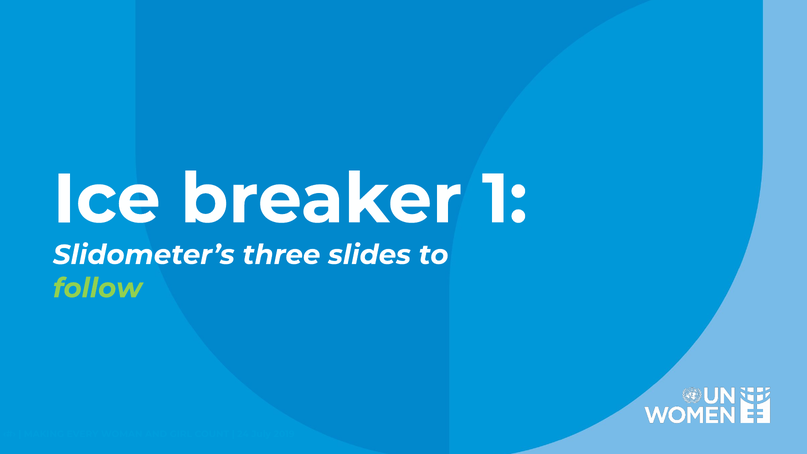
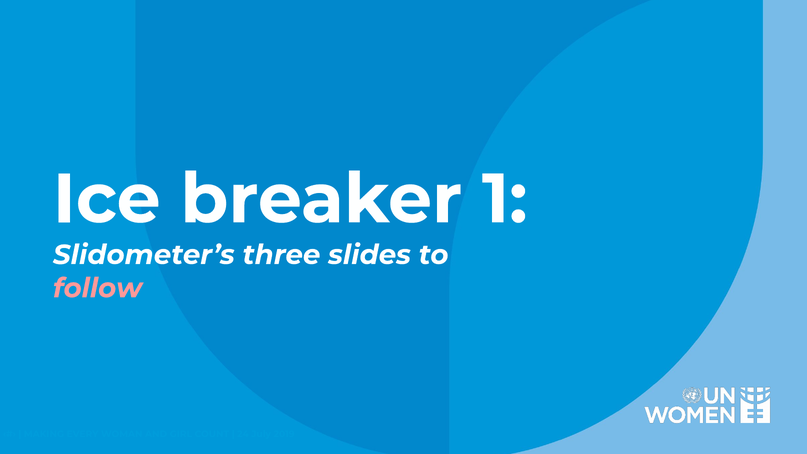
follow colour: light green -> pink
